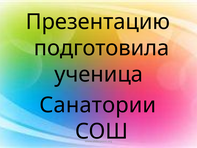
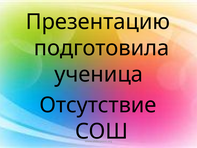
Санатории: Санатории -> Отсутствие
